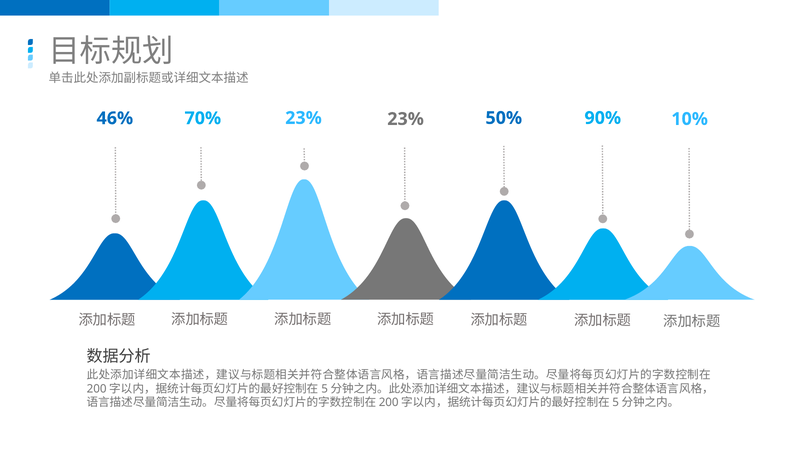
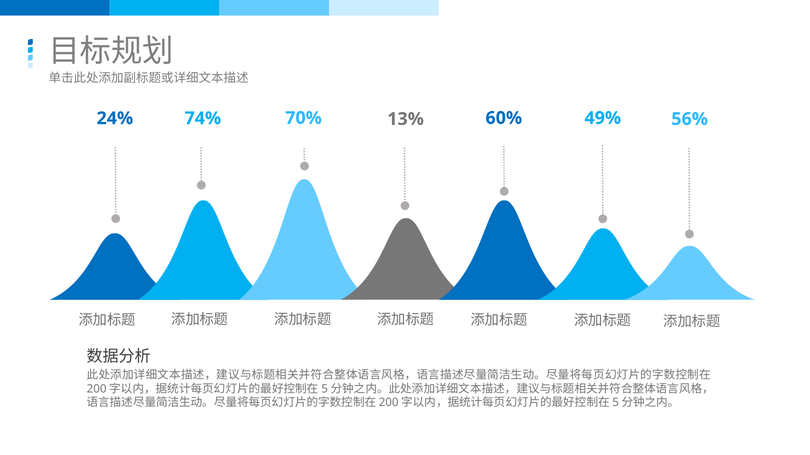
23% at (304, 118): 23% -> 70%
50%: 50% -> 60%
90%: 90% -> 49%
46%: 46% -> 24%
70%: 70% -> 74%
23% at (406, 119): 23% -> 13%
10%: 10% -> 56%
